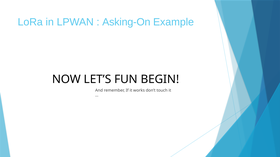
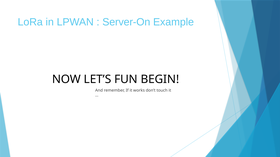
Asking-On: Asking-On -> Server-On
